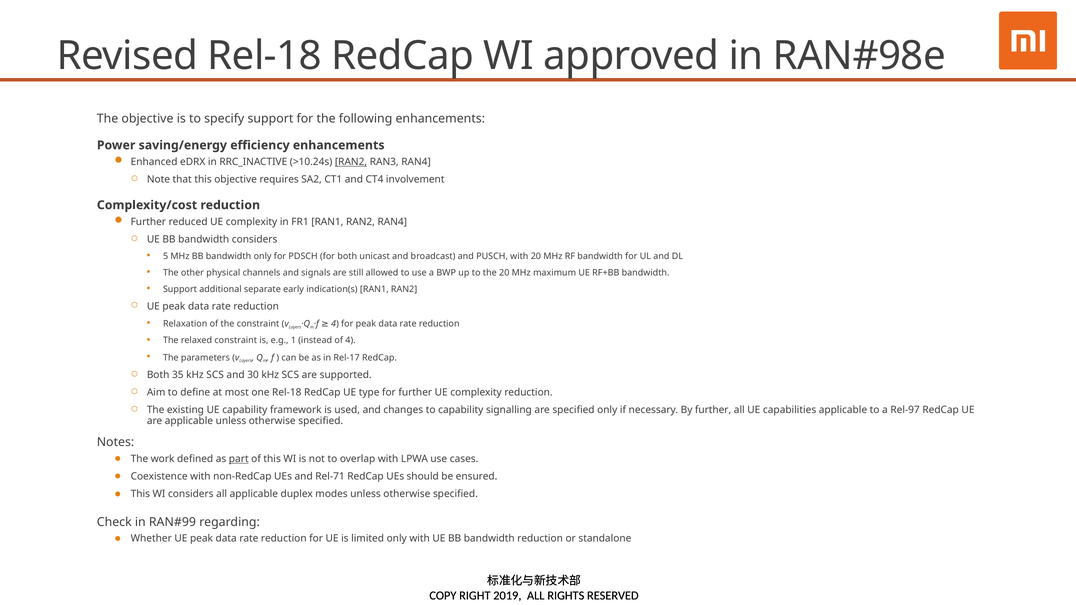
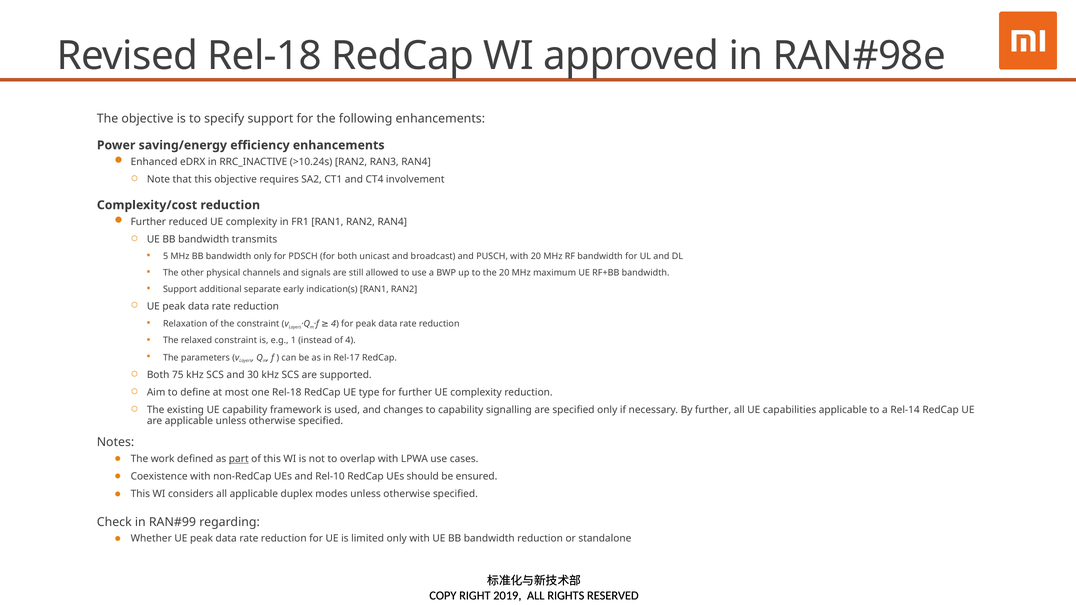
RAN2 at (351, 162) underline: present -> none
bandwidth considers: considers -> transmits
35: 35 -> 75
Rel-97: Rel-97 -> Rel-14
Rel-71: Rel-71 -> Rel-10
